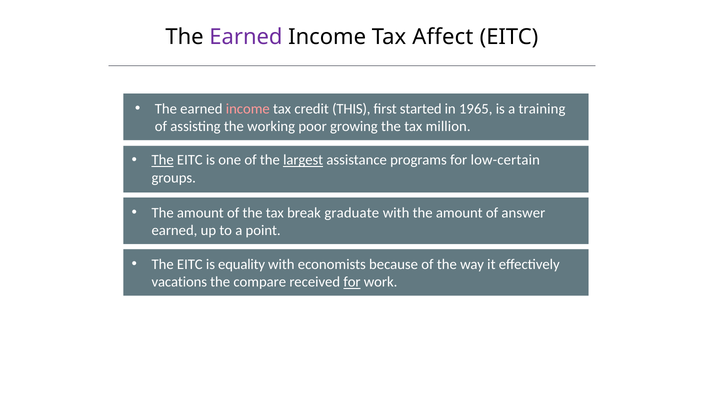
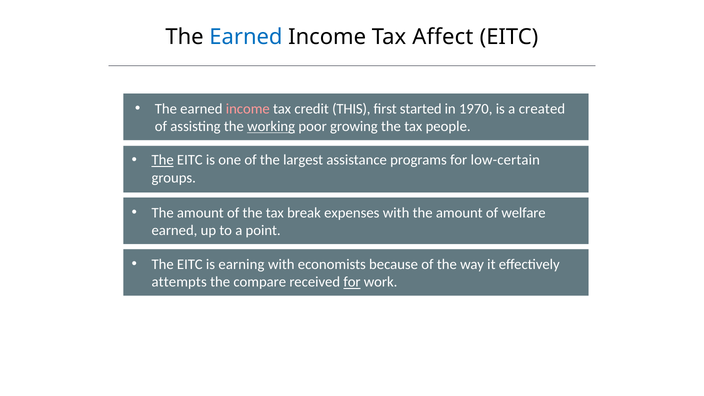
Earned at (246, 37) colour: purple -> blue
1965: 1965 -> 1970
training: training -> created
working underline: none -> present
million: million -> people
largest underline: present -> none
graduate: graduate -> expenses
answer: answer -> welfare
equality: equality -> earning
vacations: vacations -> attempts
